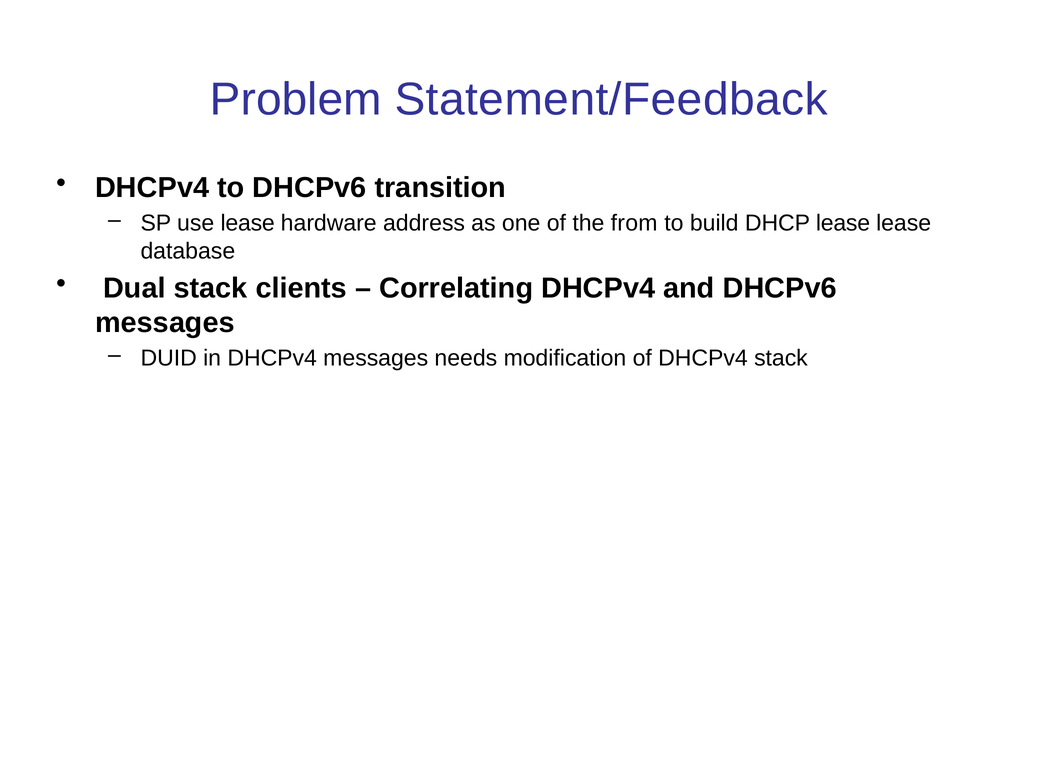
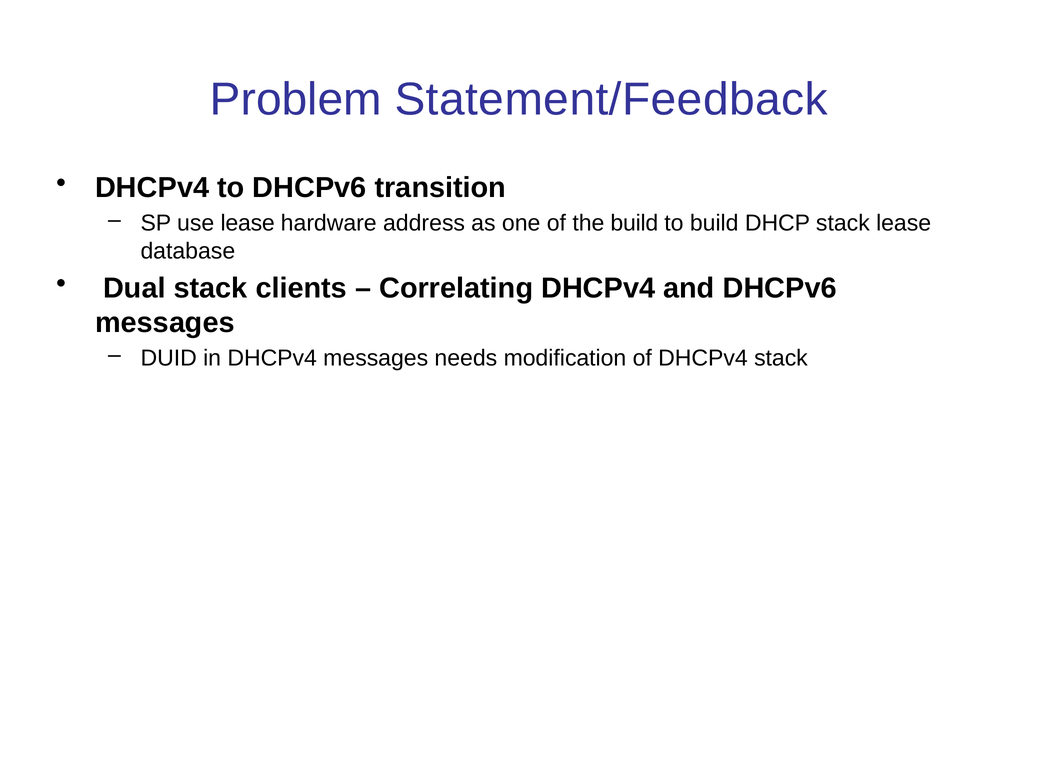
the from: from -> build
DHCP lease: lease -> stack
